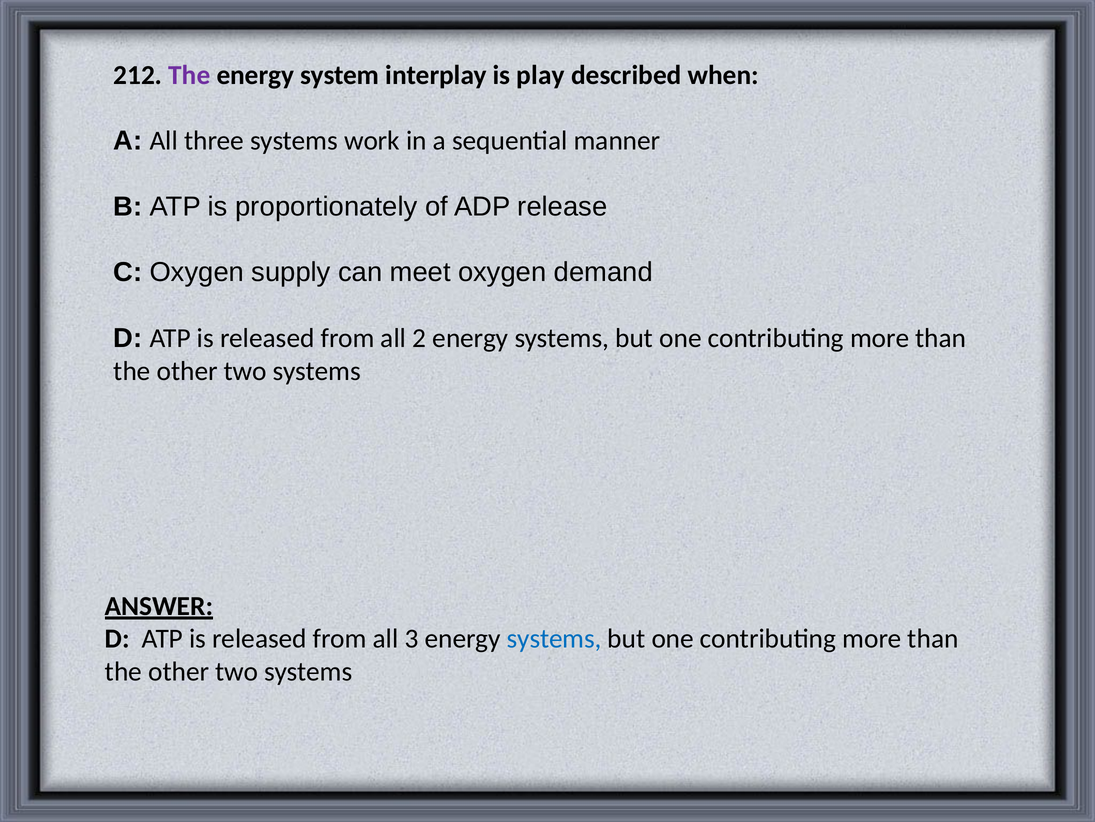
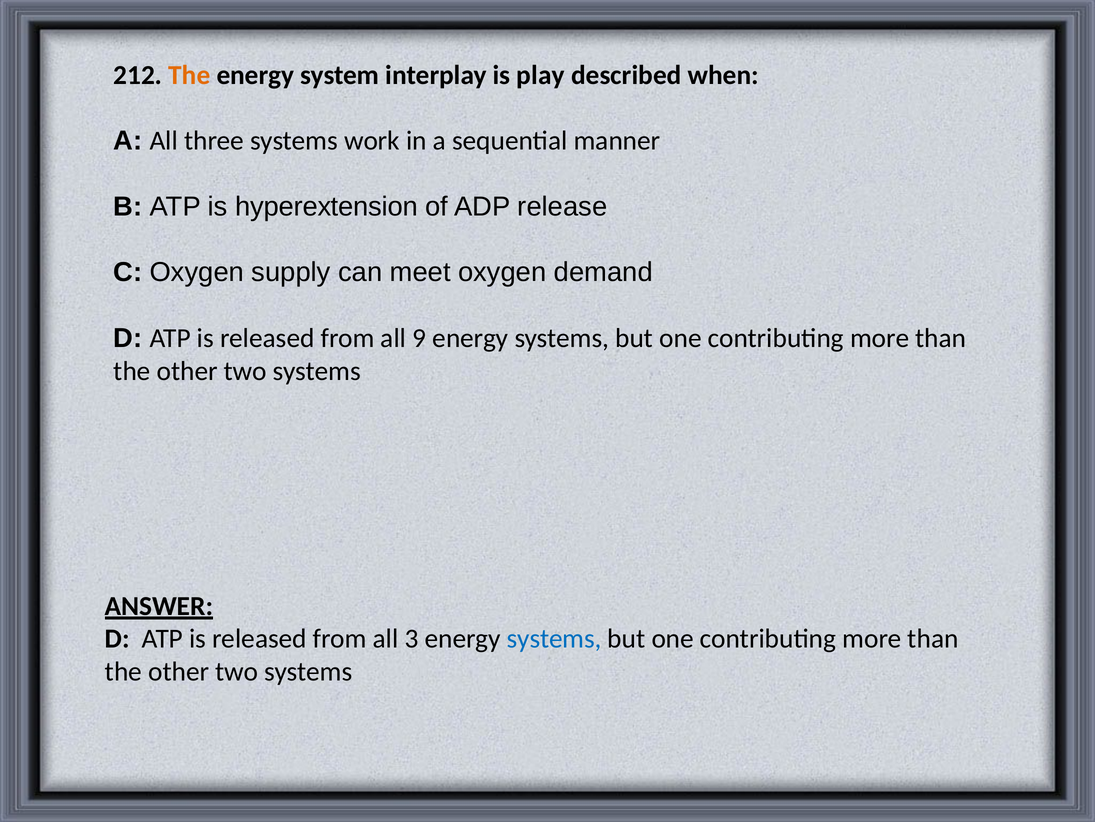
The at (189, 75) colour: purple -> orange
proportionately: proportionately -> hyperextension
2: 2 -> 9
